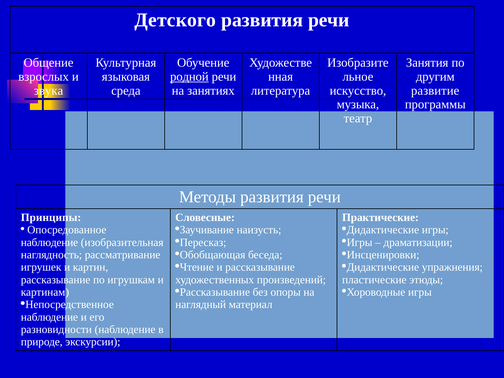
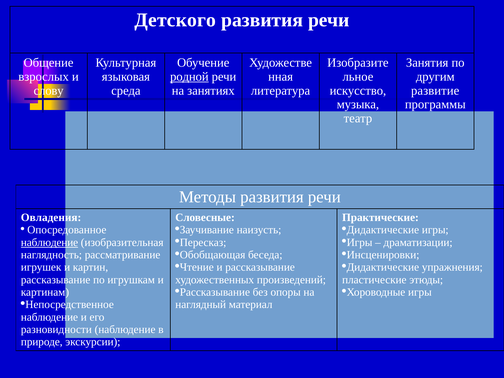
звука: звука -> слову
Принципы: Принципы -> Овладения
наблюдение at (49, 242) underline: none -> present
